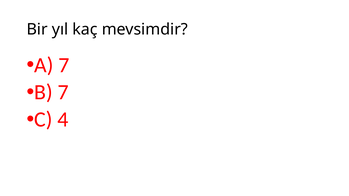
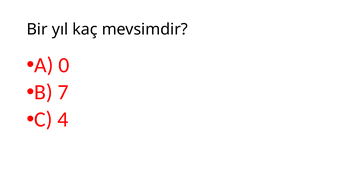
A 7: 7 -> 0
